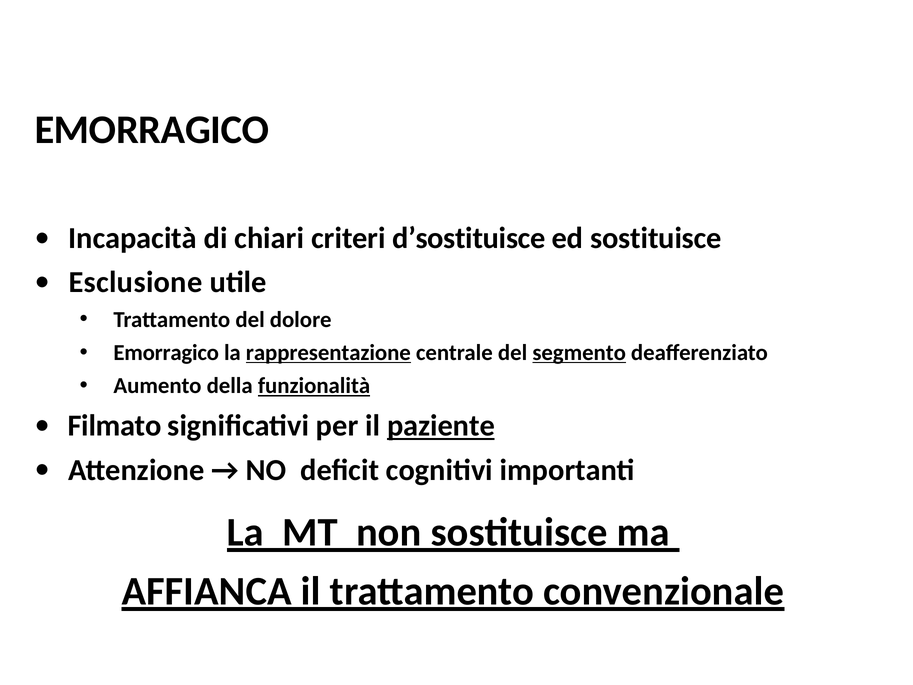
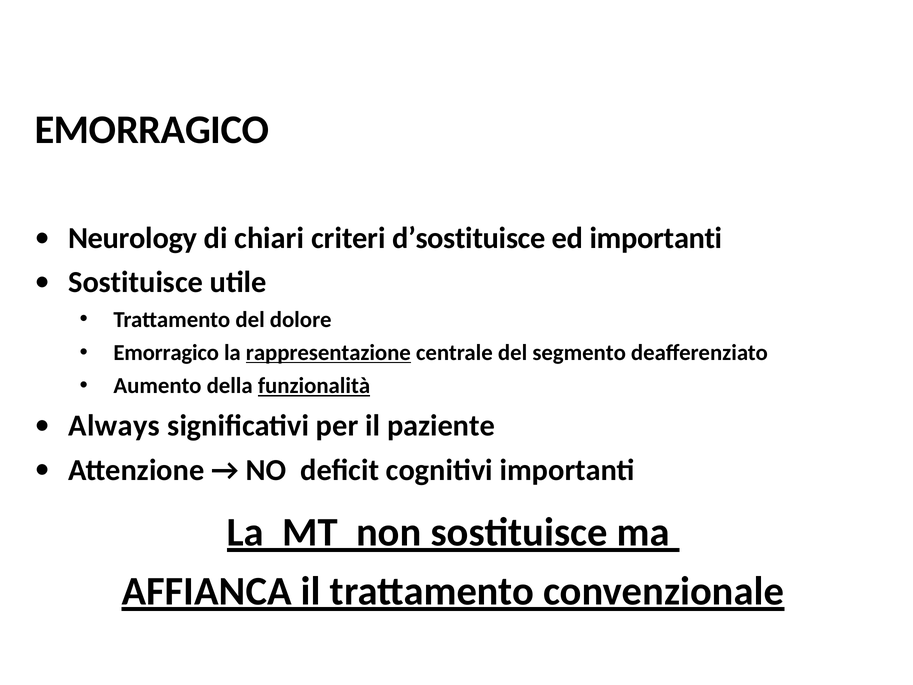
Incapacità: Incapacità -> Neurology
ed sostituisce: sostituisce -> importanti
Esclusione at (135, 282): Esclusione -> Sostituisce
segmento underline: present -> none
Filmato: Filmato -> Always
paziente underline: present -> none
